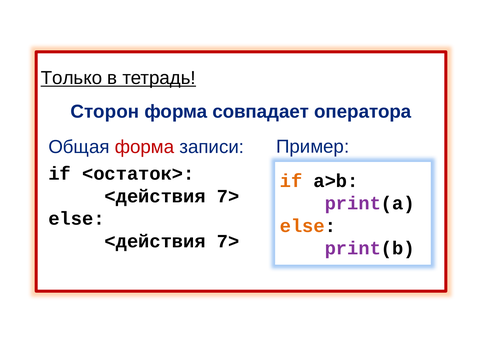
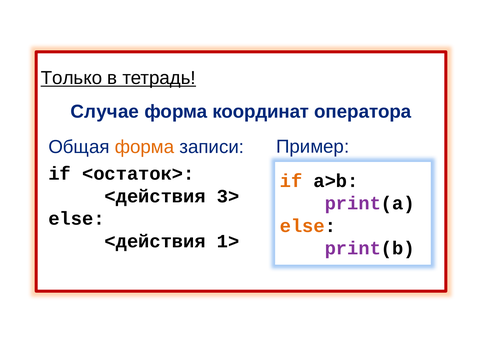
Сторон: Сторон -> Случае
совпадает: совпадает -> координат
форма at (145, 147) colour: red -> orange
7> at (228, 196): 7> -> 3>
7> at (228, 241): 7> -> 1>
